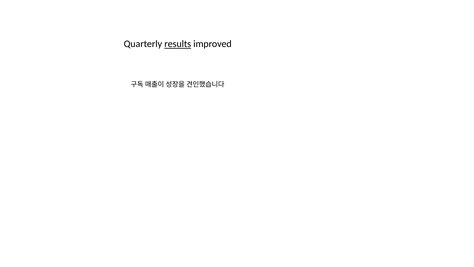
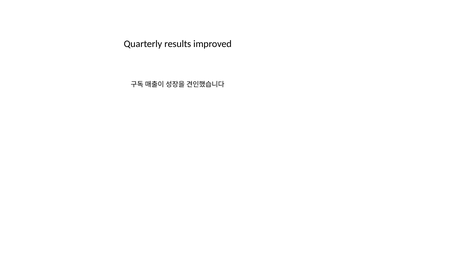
results underline: present -> none
